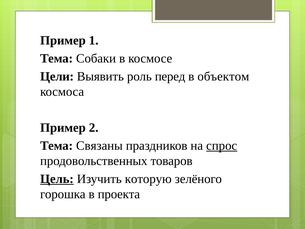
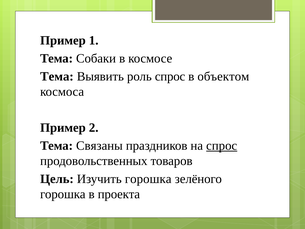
Цели at (57, 76): Цели -> Тема
роль перед: перед -> спрос
Цель underline: present -> none
Изучить которую: которую -> горошка
